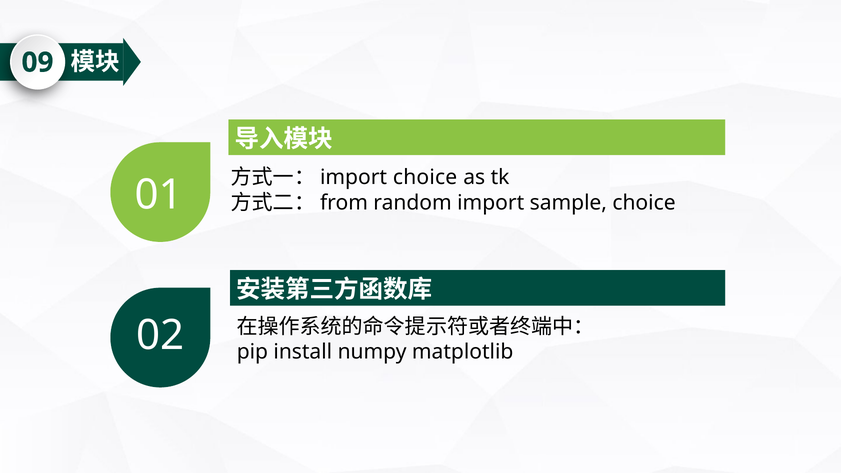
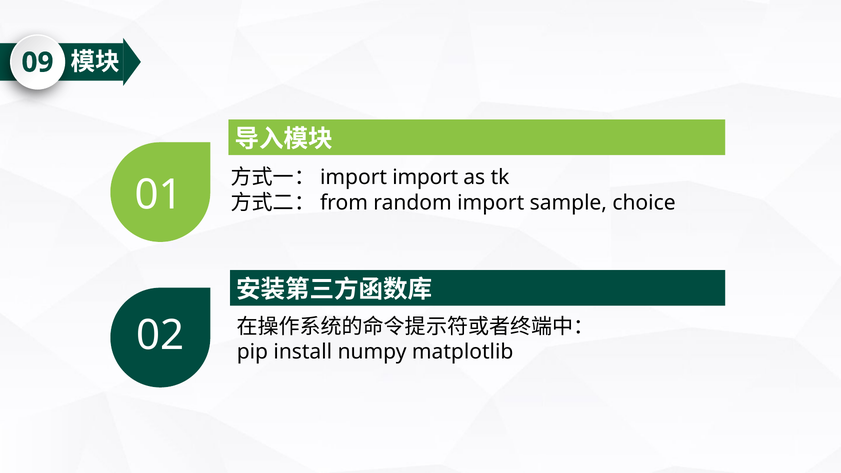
import choice: choice -> import
